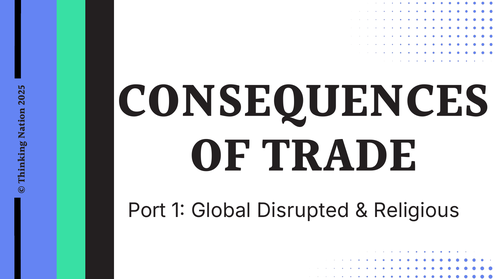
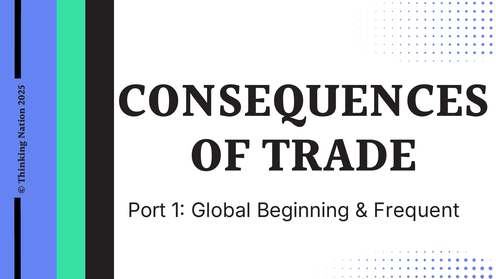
Disrupted: Disrupted -> Beginning
Religious: Religious -> Frequent
